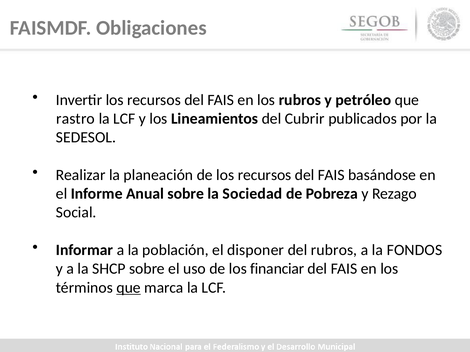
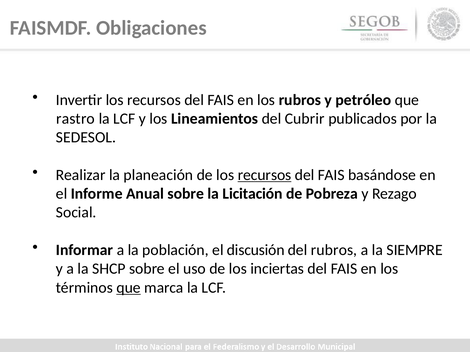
recursos at (265, 175) underline: none -> present
Sociedad: Sociedad -> Licitación
disponer: disponer -> discusión
FONDOS: FONDOS -> SIEMPRE
financiar: financiar -> inciertas
